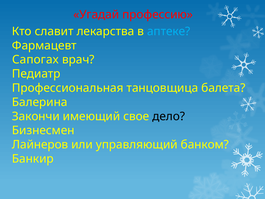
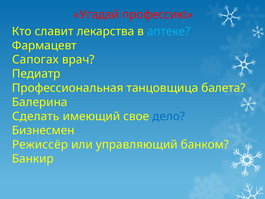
Закончи: Закончи -> Сделать
дело colour: black -> blue
Лайнеров: Лайнеров -> Режиссёр
